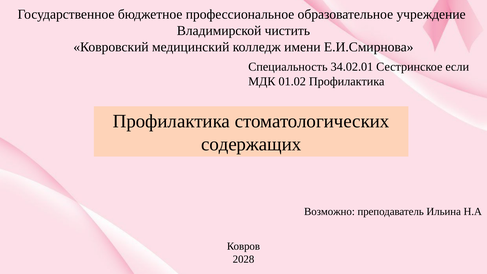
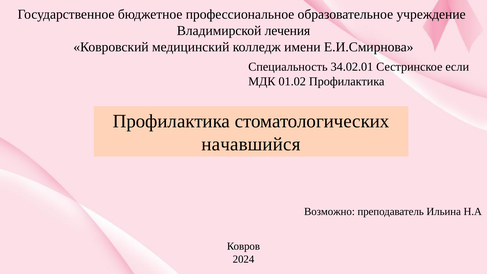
чистить: чистить -> лечения
содержащих: содержащих -> начавшийся
2028: 2028 -> 2024
